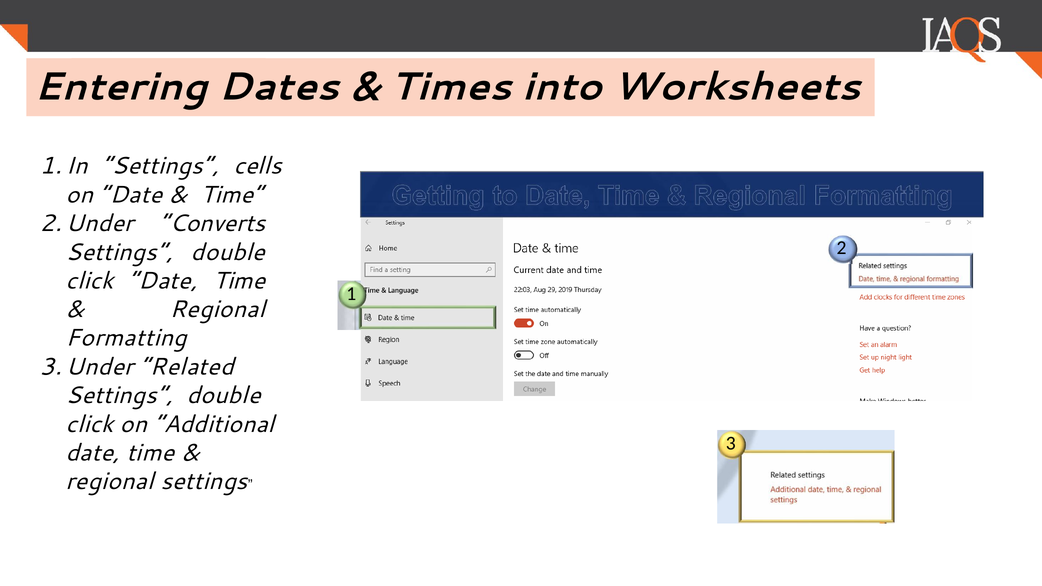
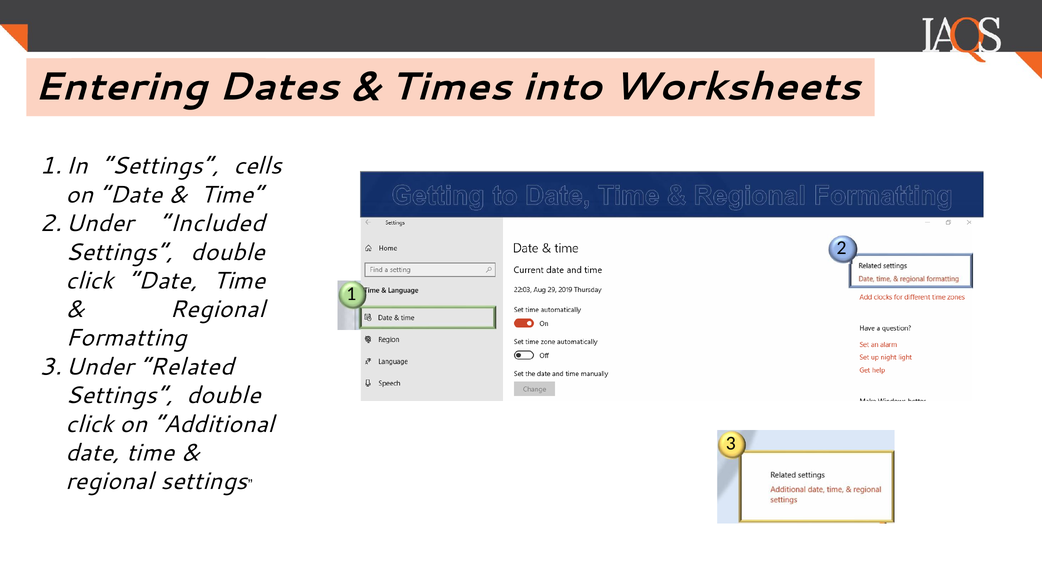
Converts: Converts -> Included
